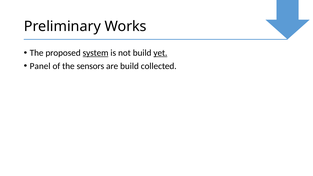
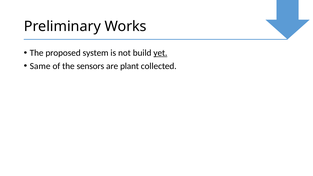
system underline: present -> none
Panel: Panel -> Same
are build: build -> plant
